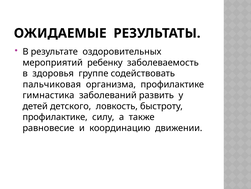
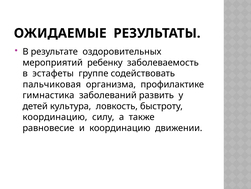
здоровья: здоровья -> эстафеты
детского: детского -> культура
профилактике at (55, 117): профилактике -> координацию
